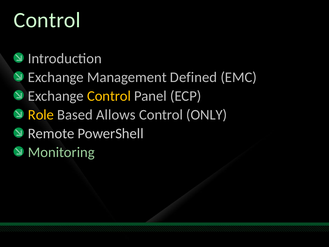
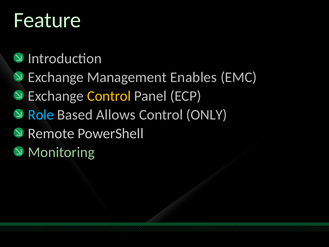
Control at (47, 20): Control -> Feature
Defined: Defined -> Enables
Role colour: yellow -> light blue
